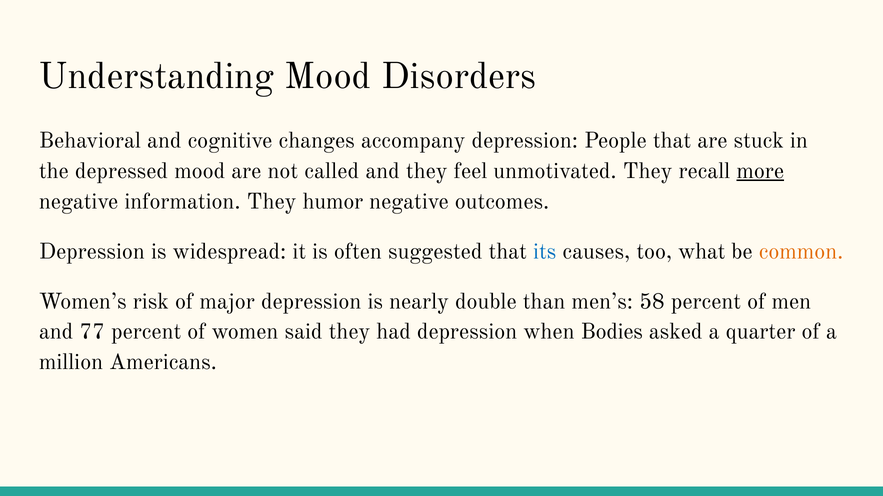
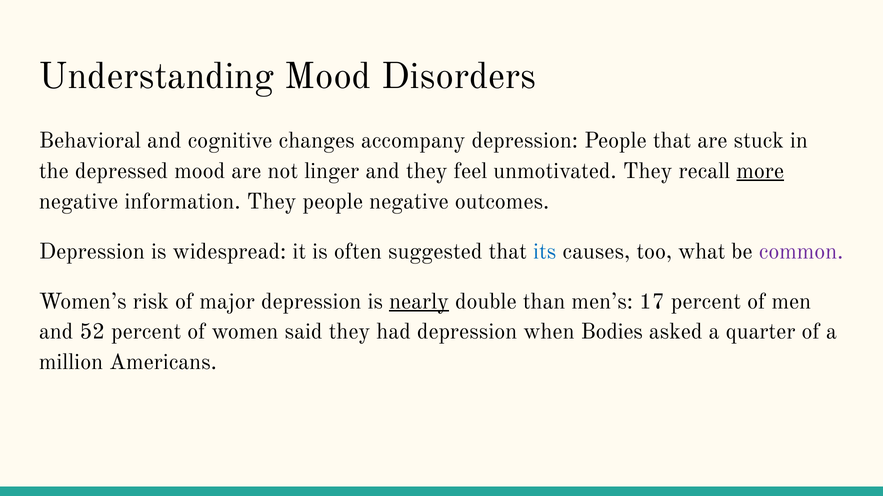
called: called -> linger
They humor: humor -> people
common colour: orange -> purple
nearly underline: none -> present
58: 58 -> 17
77: 77 -> 52
